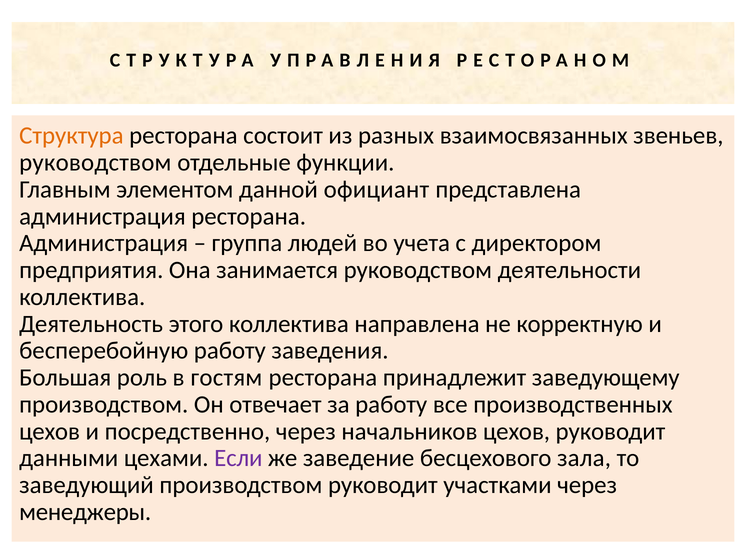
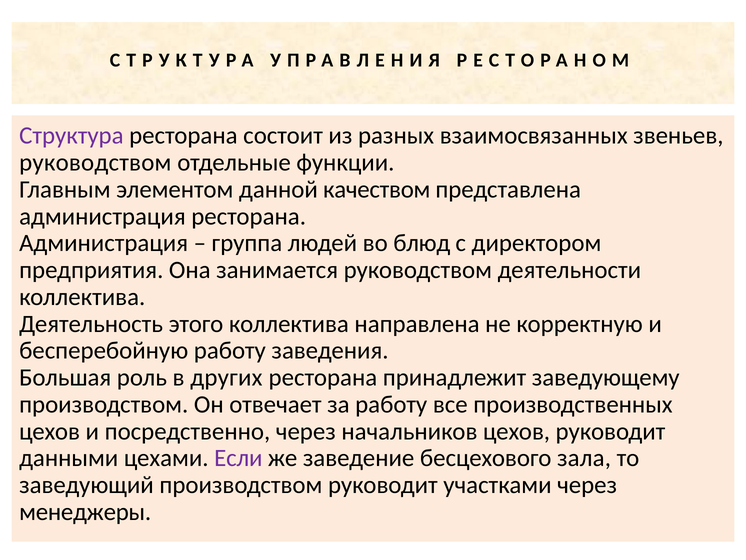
Структура colour: orange -> purple
официант: официант -> качеством
учета: учета -> блюд
гостям: гостям -> других
